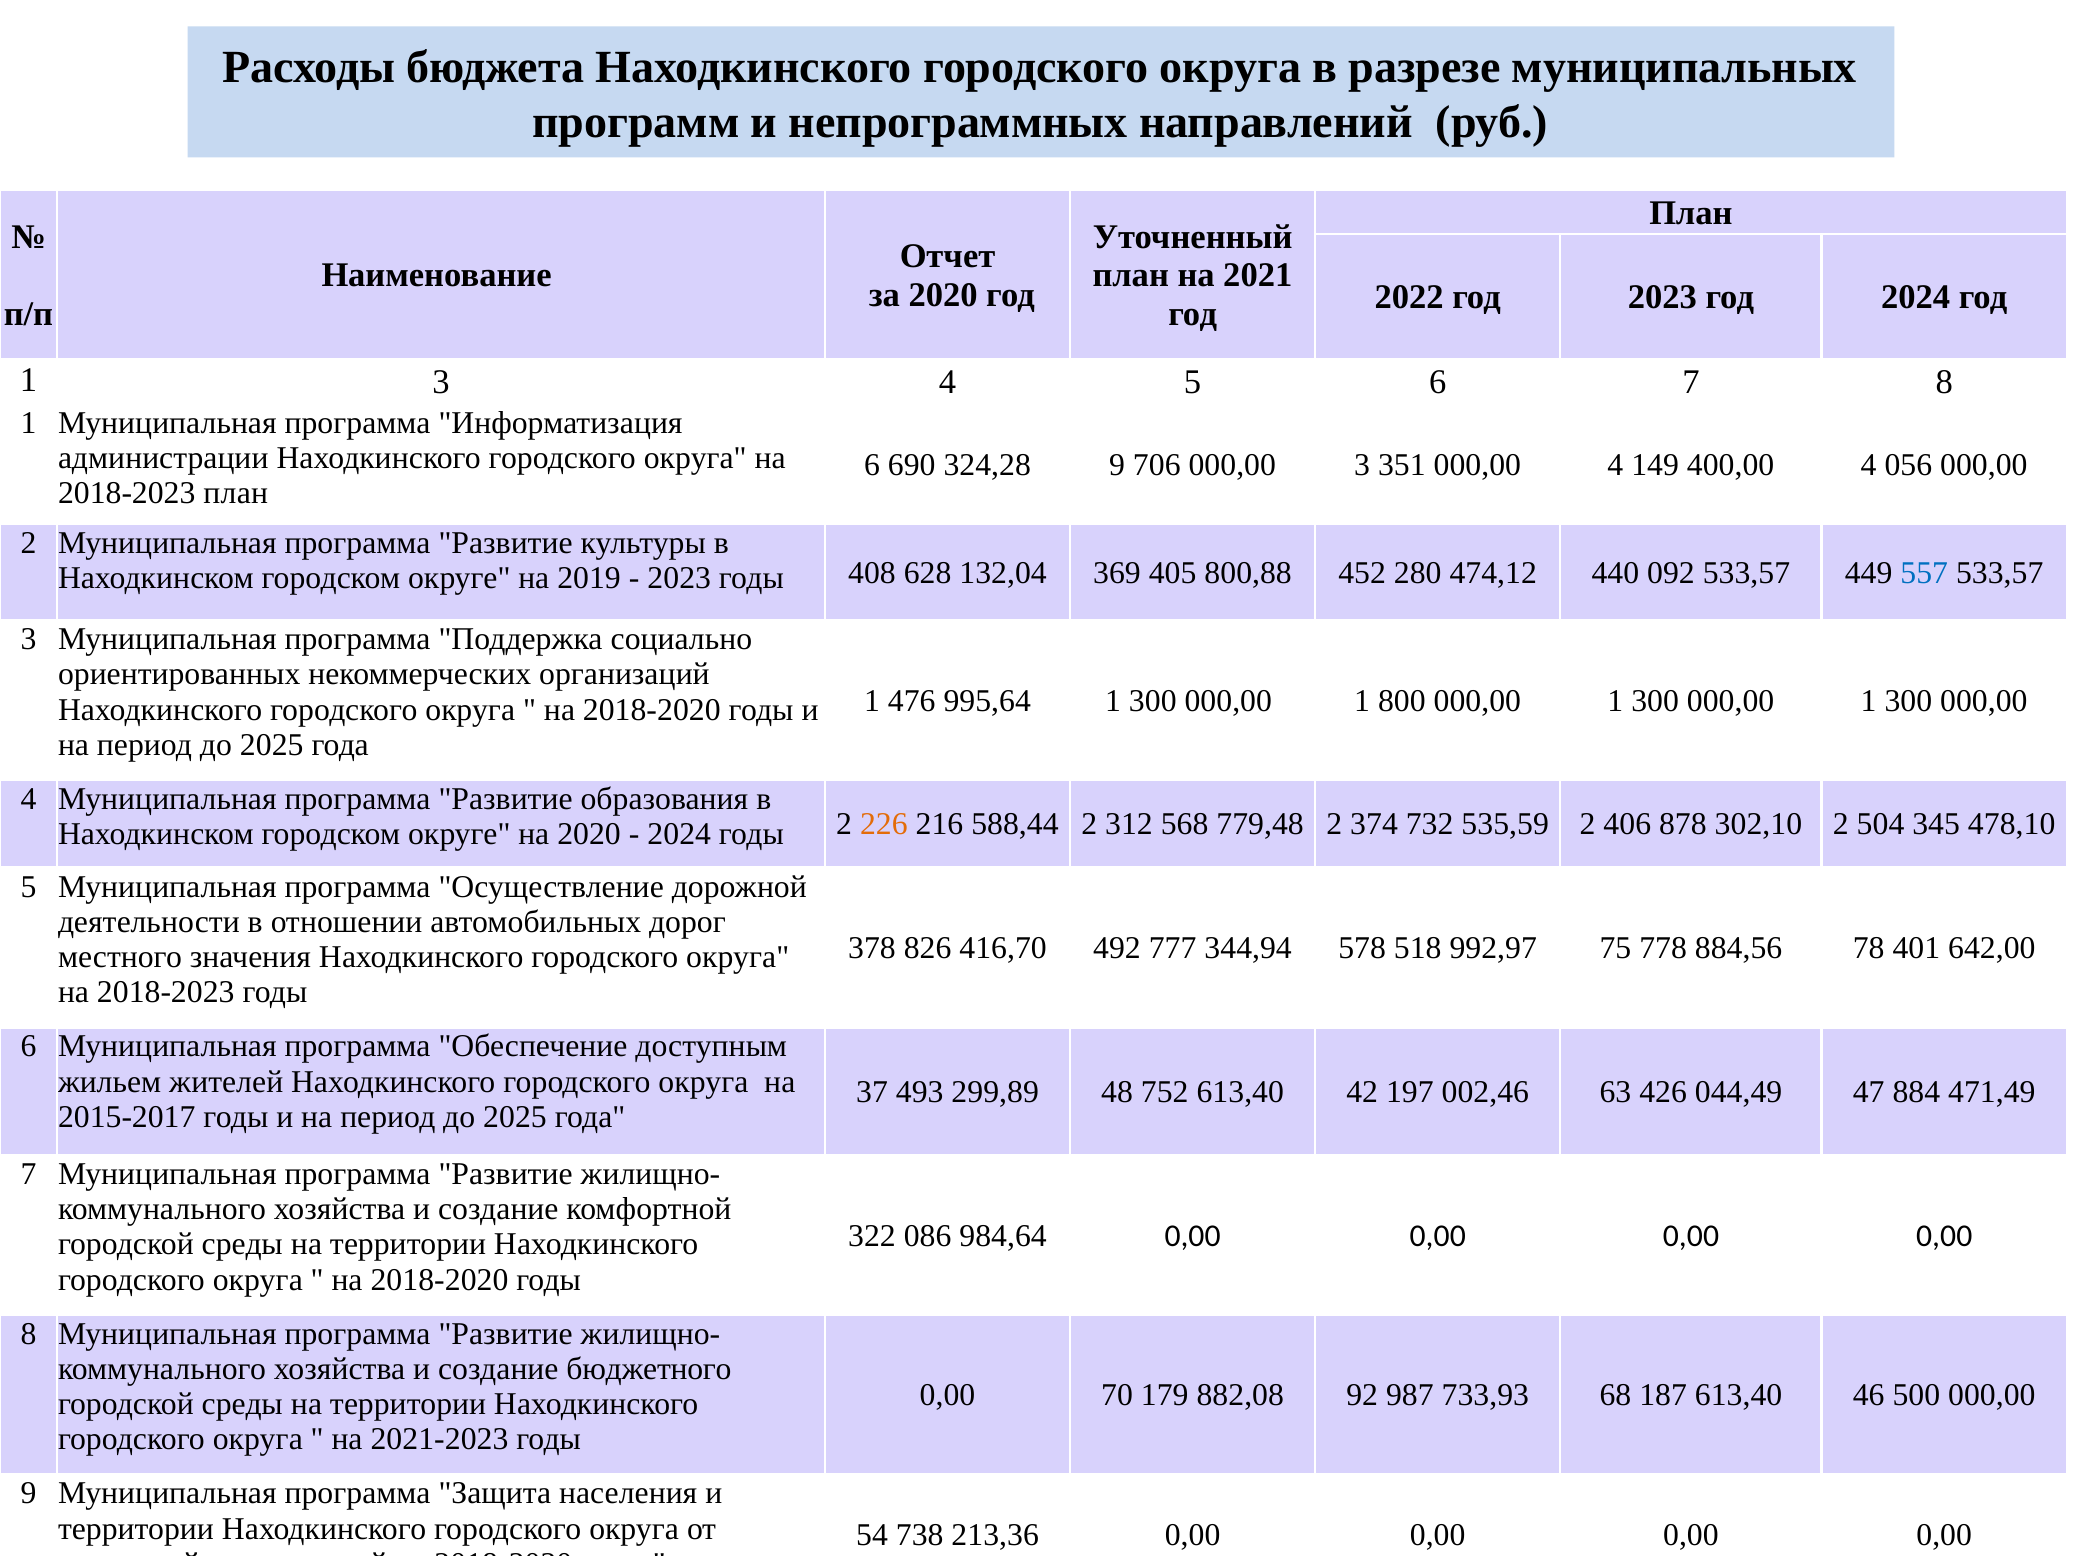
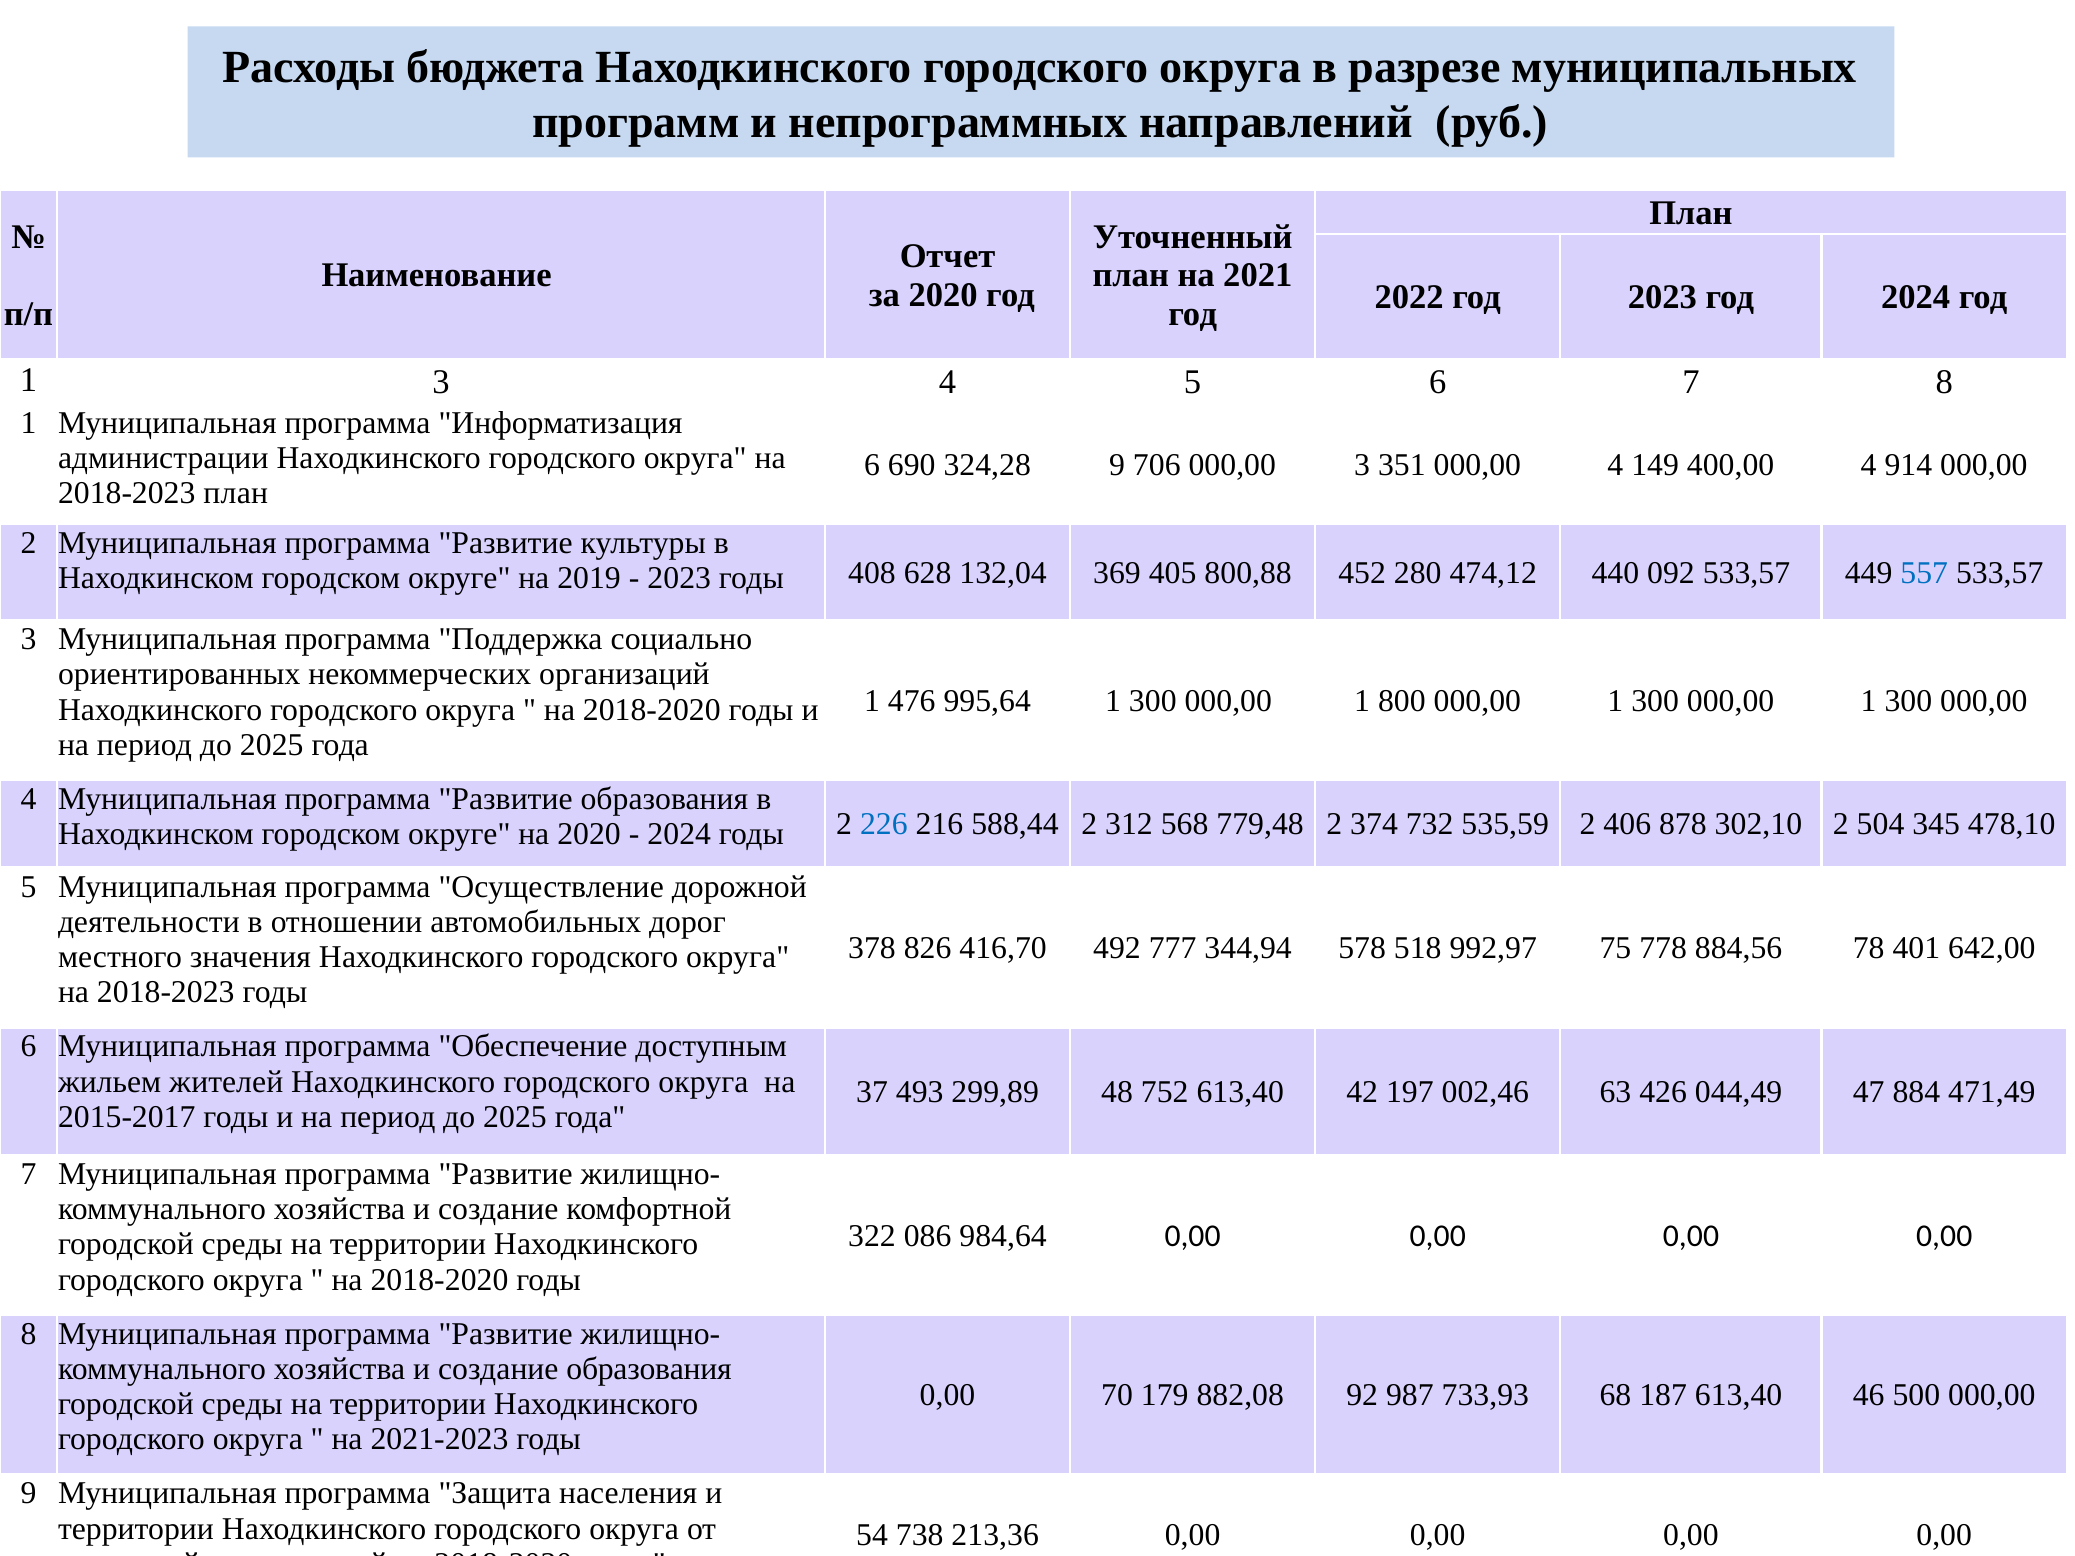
056: 056 -> 914
226 colour: orange -> blue
создание бюджетного: бюджетного -> образования
